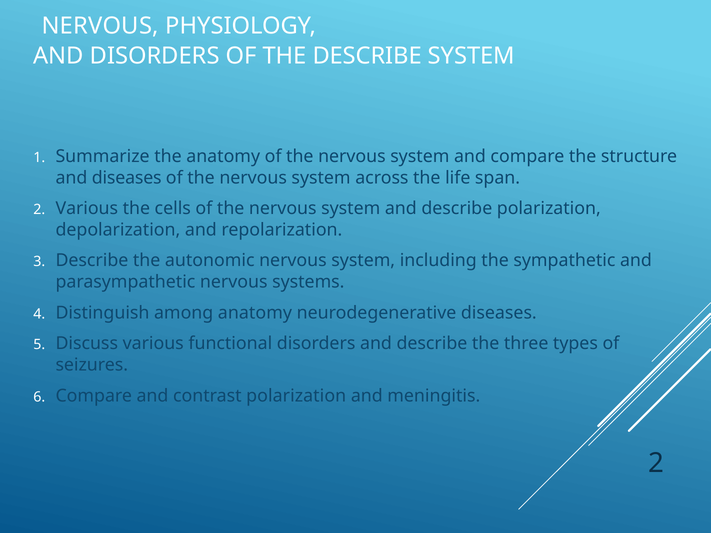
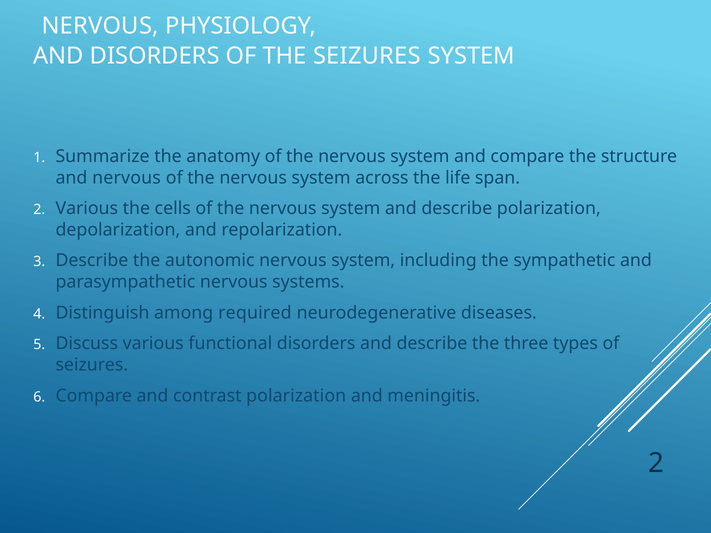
THE DESCRIBE: DESCRIBE -> SEIZURES
and diseases: diseases -> nervous
among anatomy: anatomy -> required
